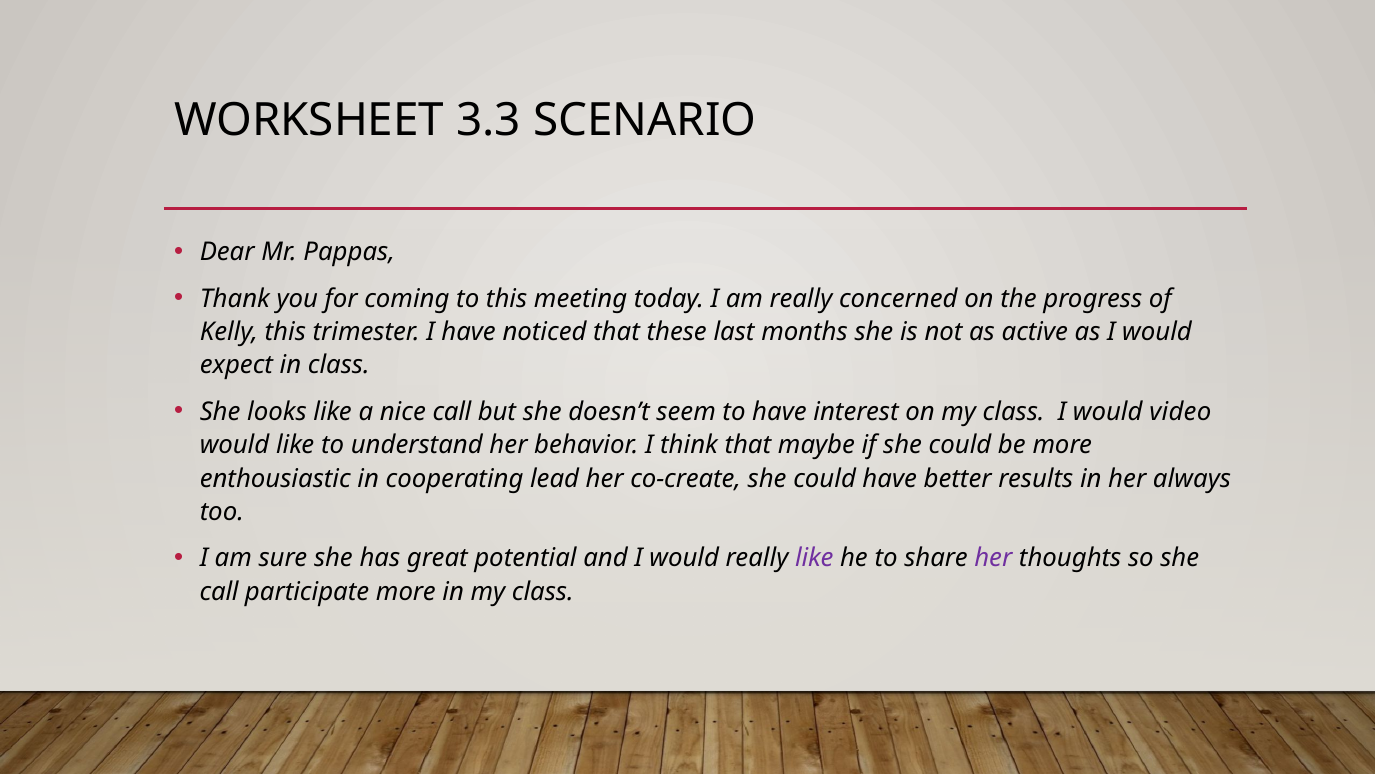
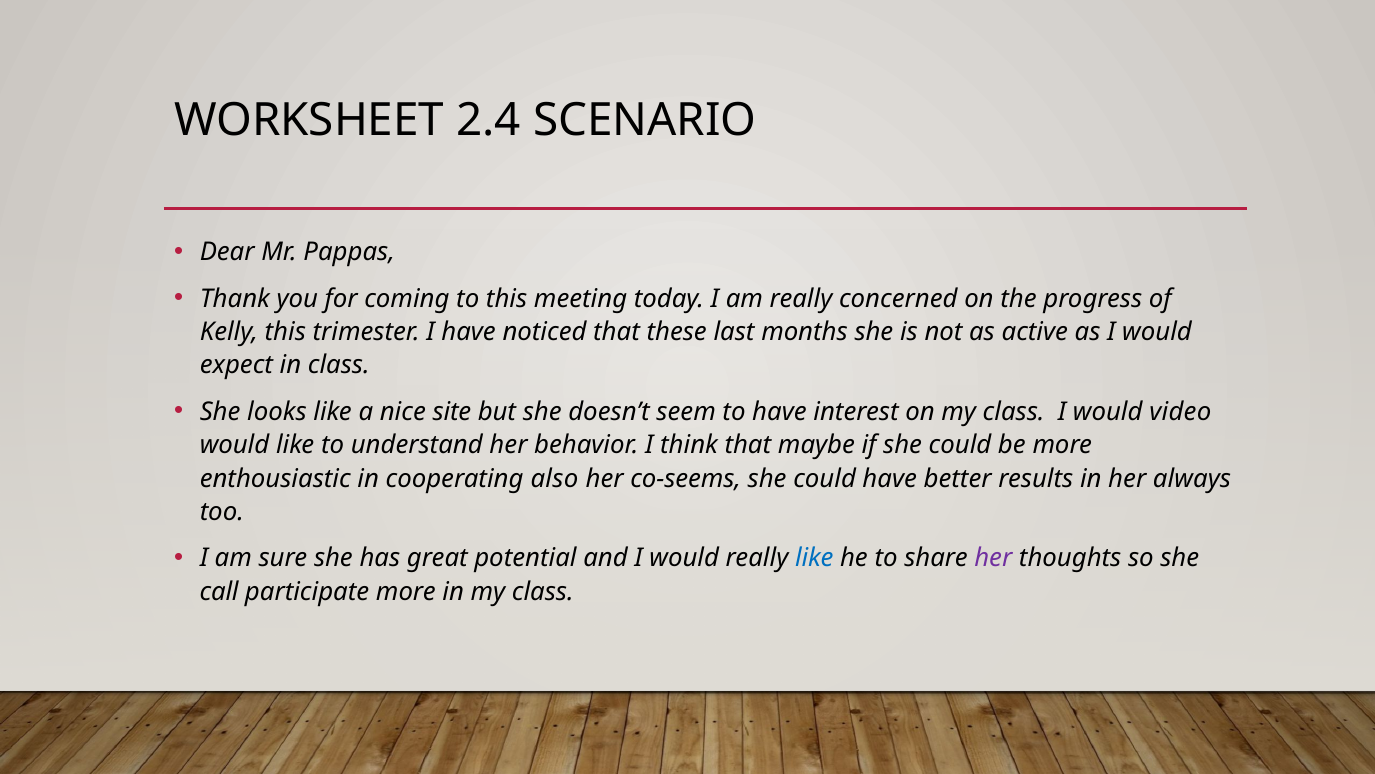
3.3: 3.3 -> 2.4
nice call: call -> site
lead: lead -> also
co-create: co-create -> co-seems
like at (814, 558) colour: purple -> blue
